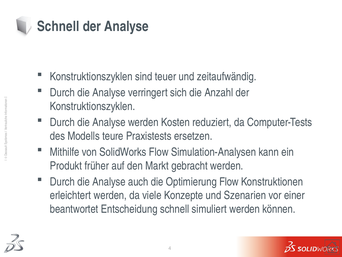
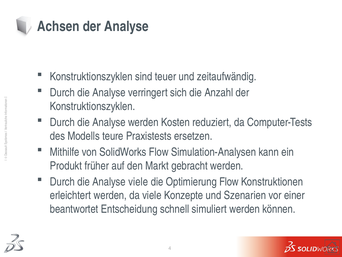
Schnell at (58, 26): Schnell -> Achsen
Analyse auch: auch -> viele
